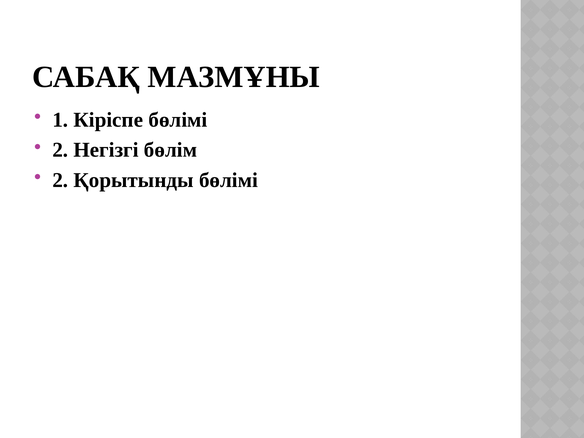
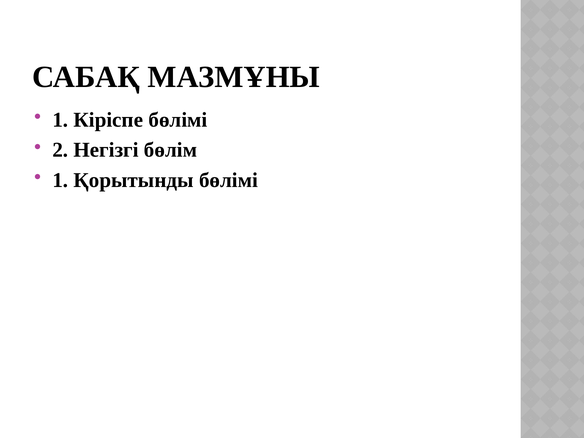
2 at (60, 180): 2 -> 1
